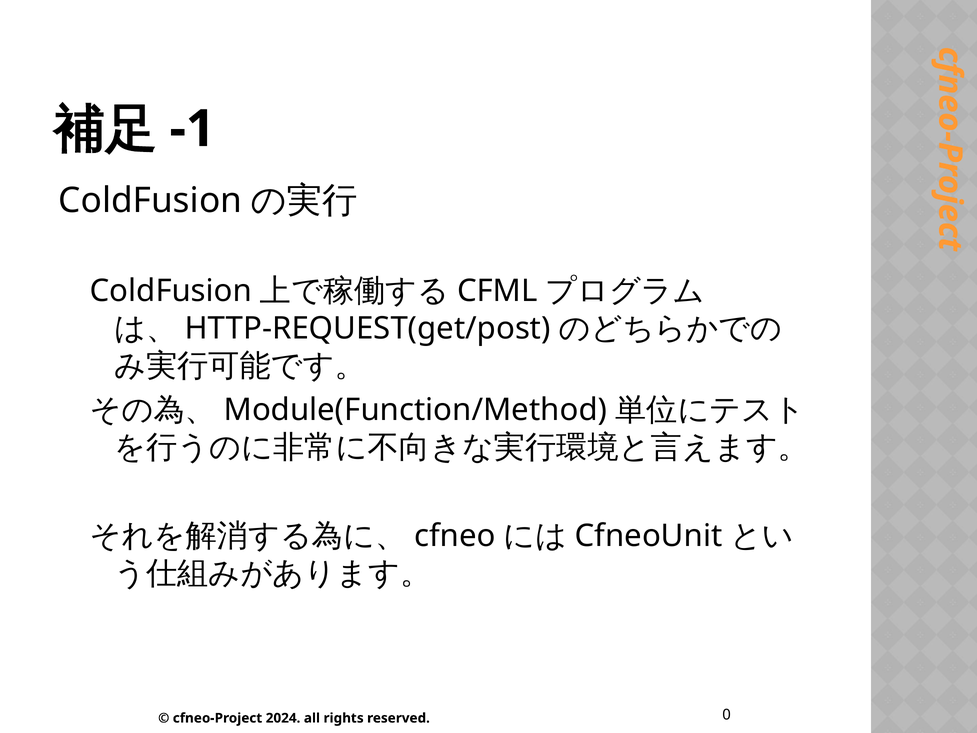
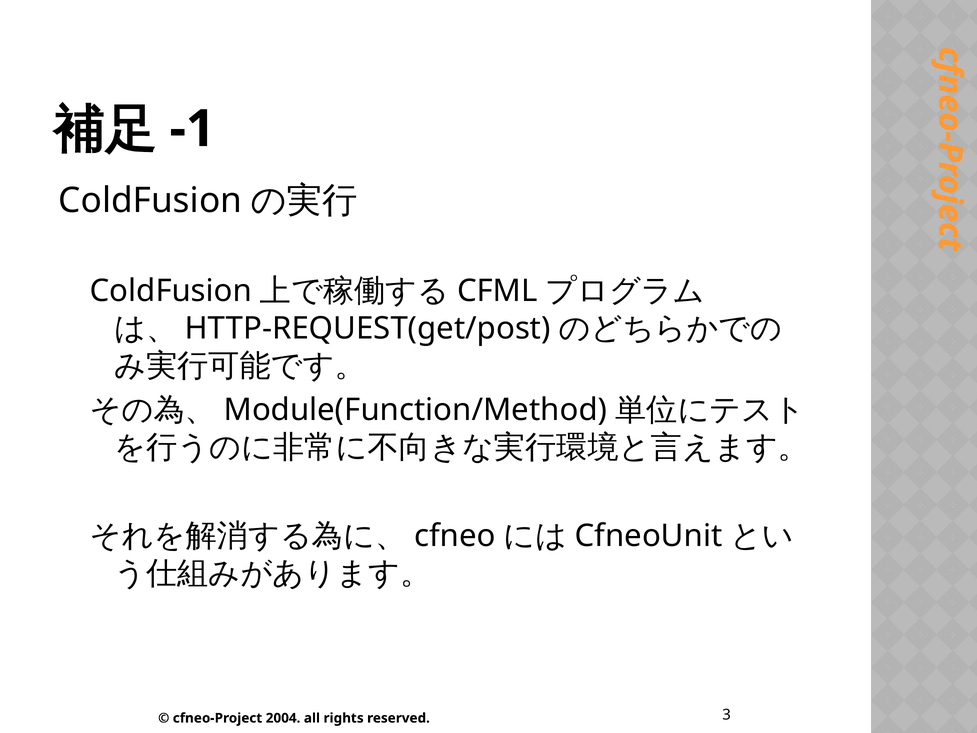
2024: 2024 -> 2004
0: 0 -> 3
